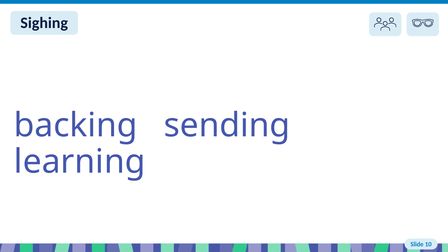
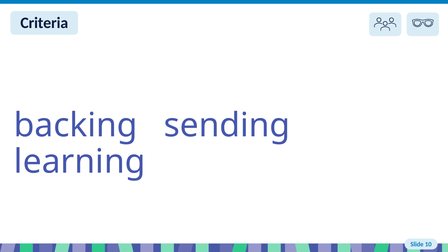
Sighing: Sighing -> Criteria
